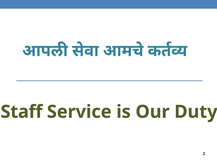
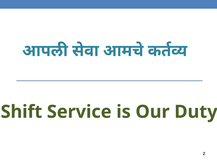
Staff: Staff -> Shift
